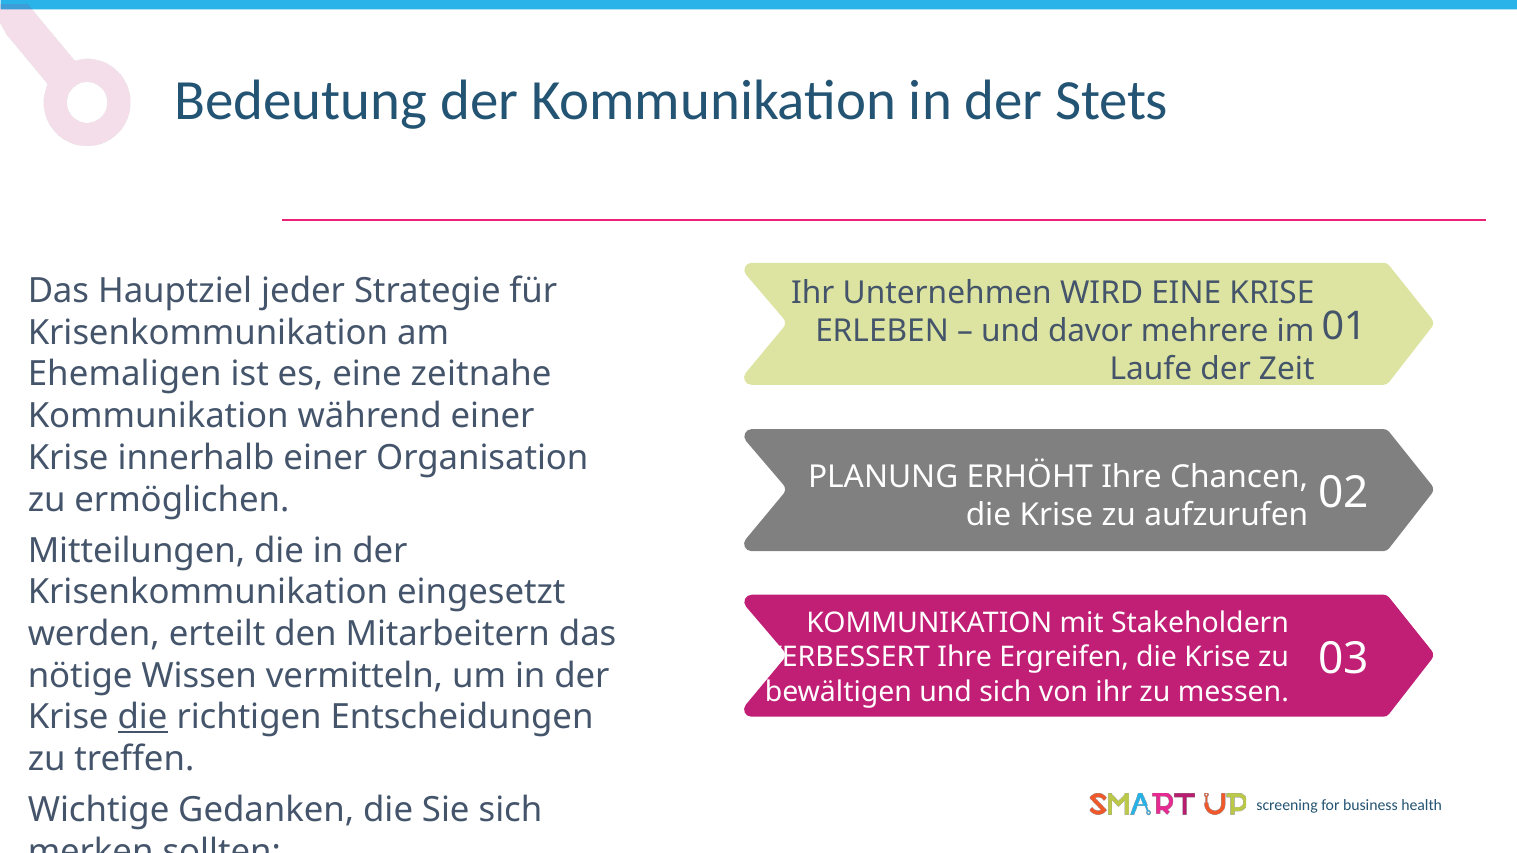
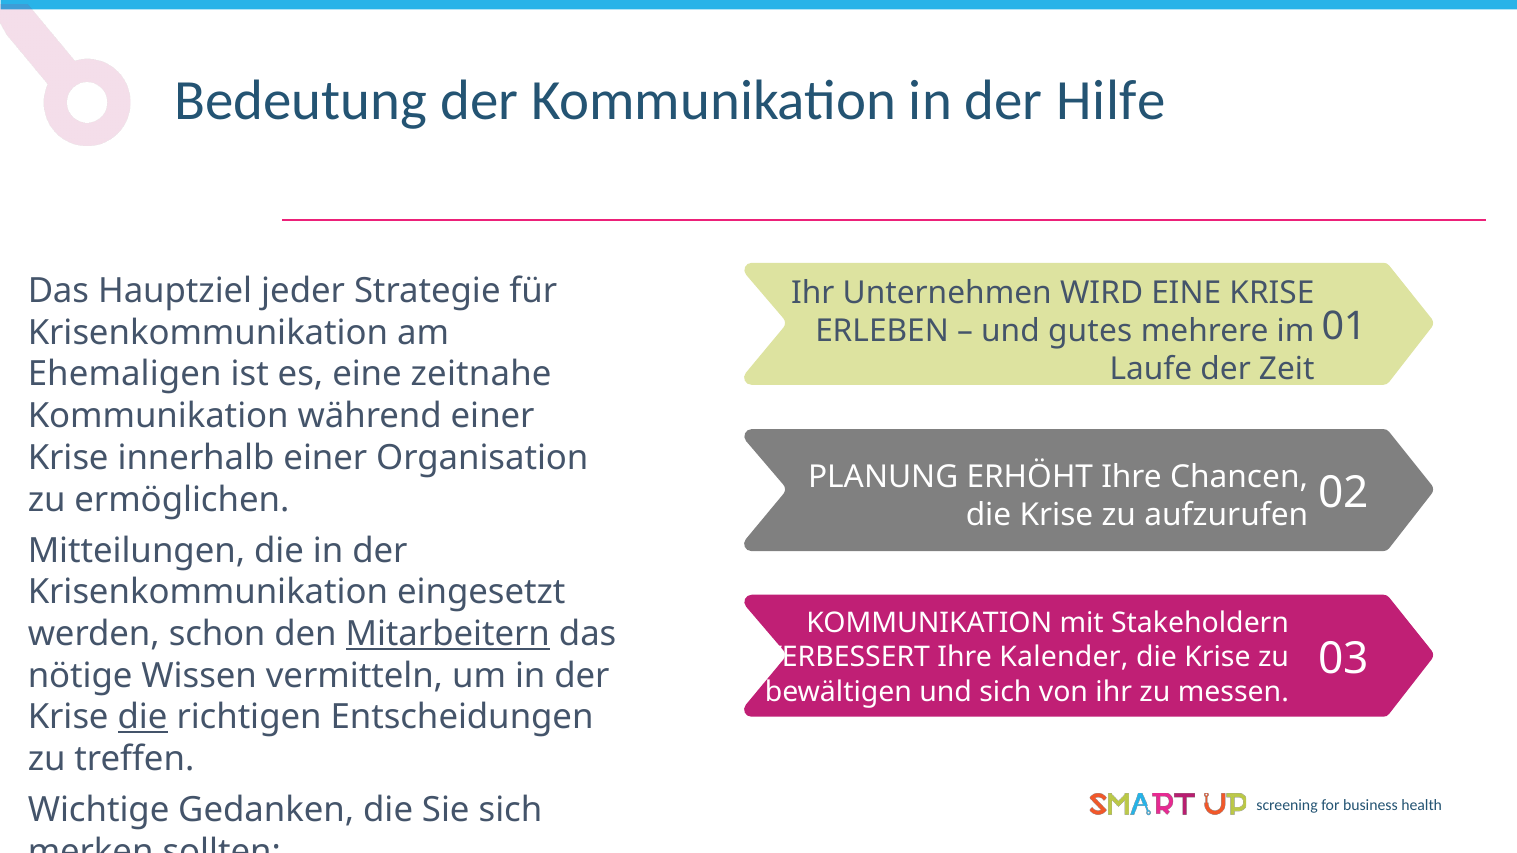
Stets: Stets -> Hilfe
davor: davor -> gutes
erteilt: erteilt -> schon
Mitarbeitern underline: none -> present
Ergreifen: Ergreifen -> Kalender
